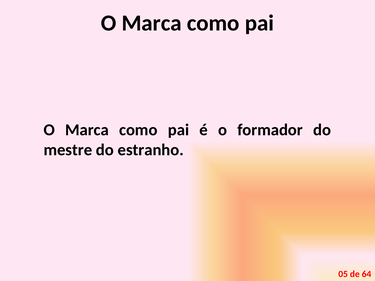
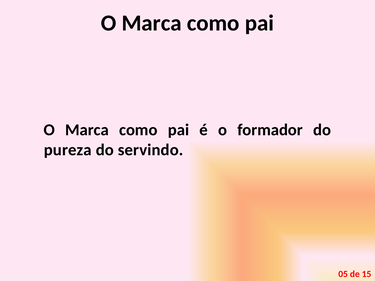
mestre: mestre -> pureza
estranho: estranho -> servindo
64: 64 -> 15
